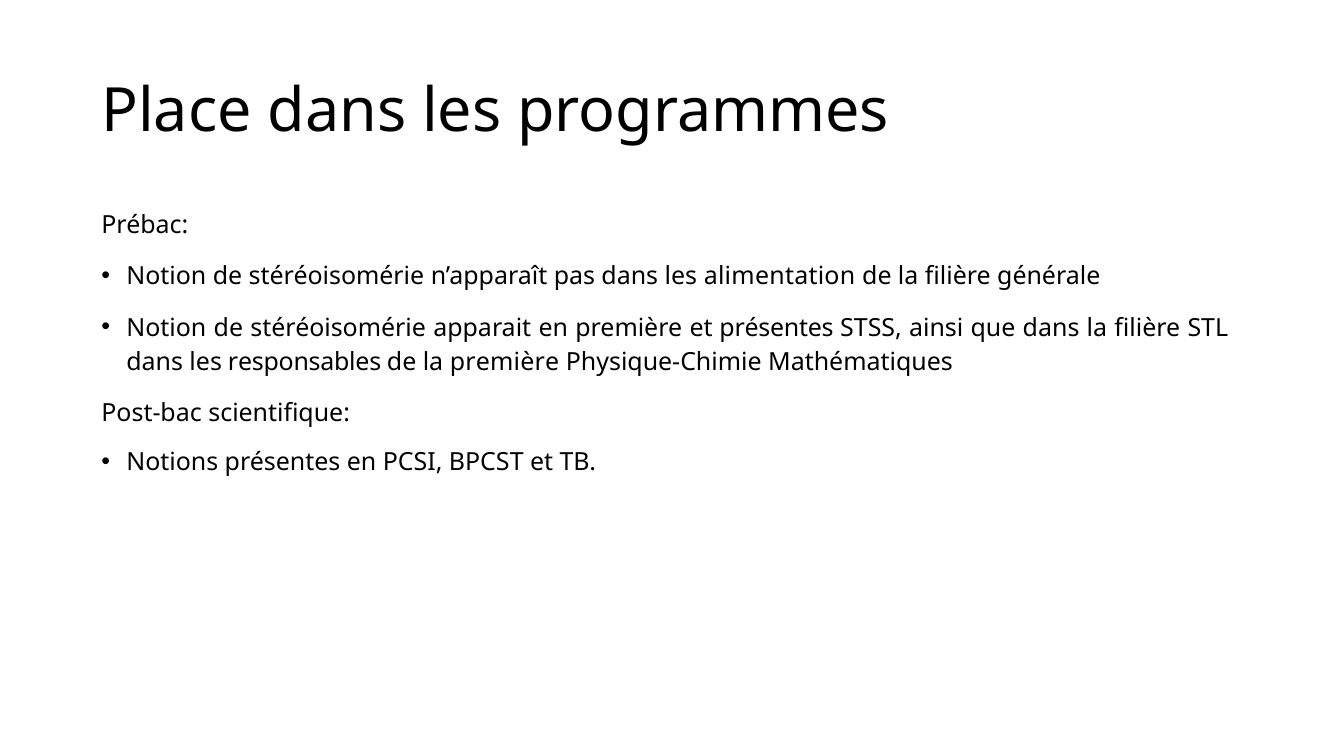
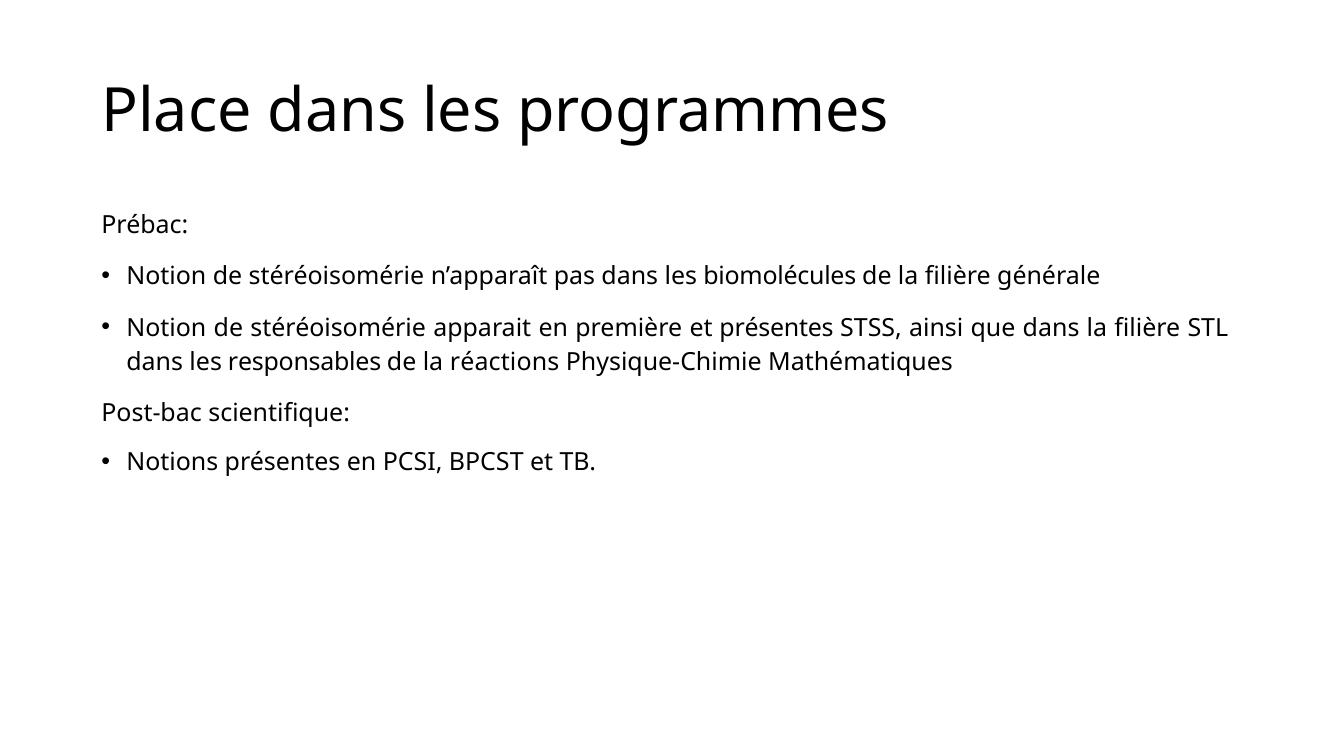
alimentation: alimentation -> biomolécules
la première: première -> réactions
